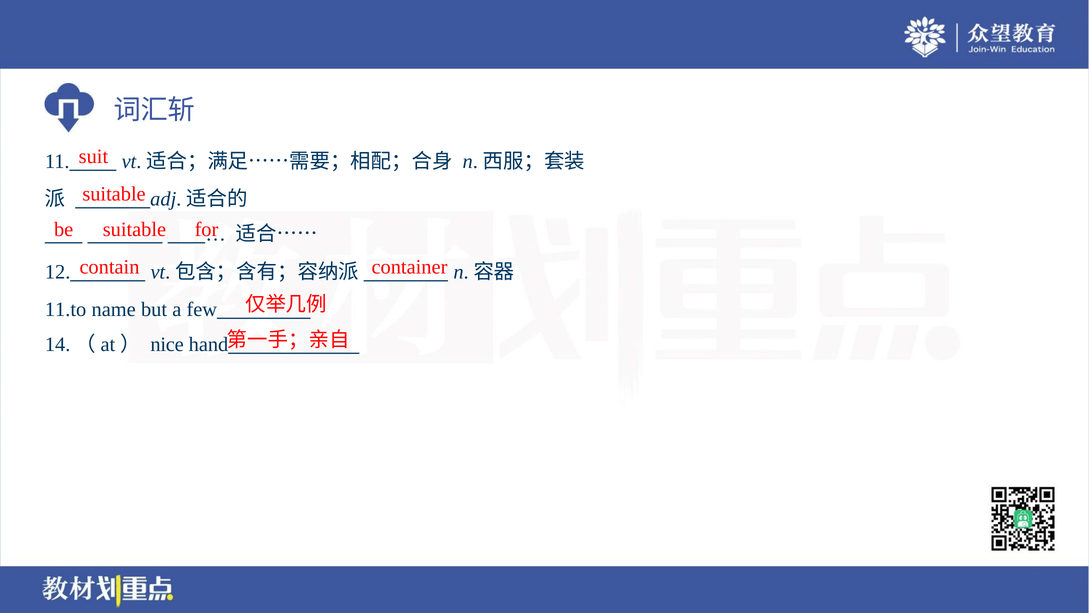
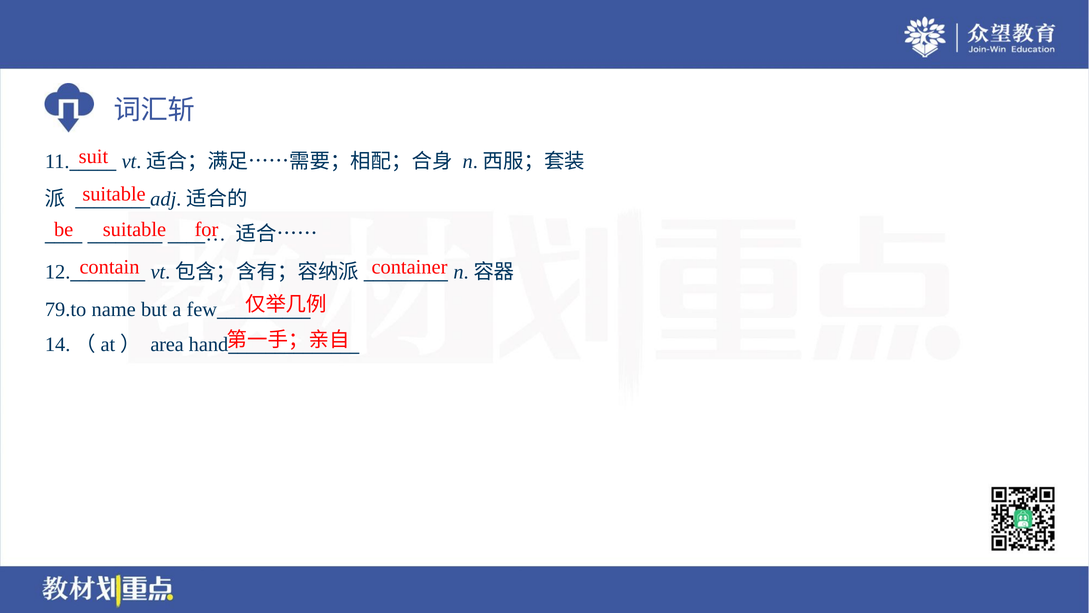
11.to: 11.to -> 79.to
nice: nice -> area
